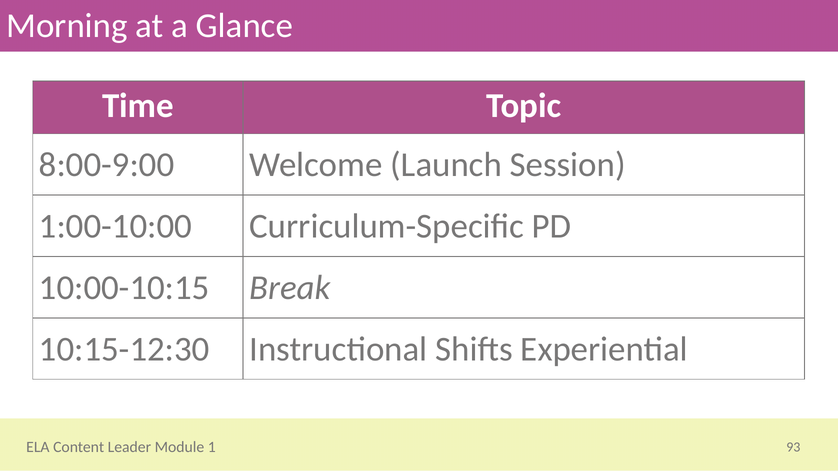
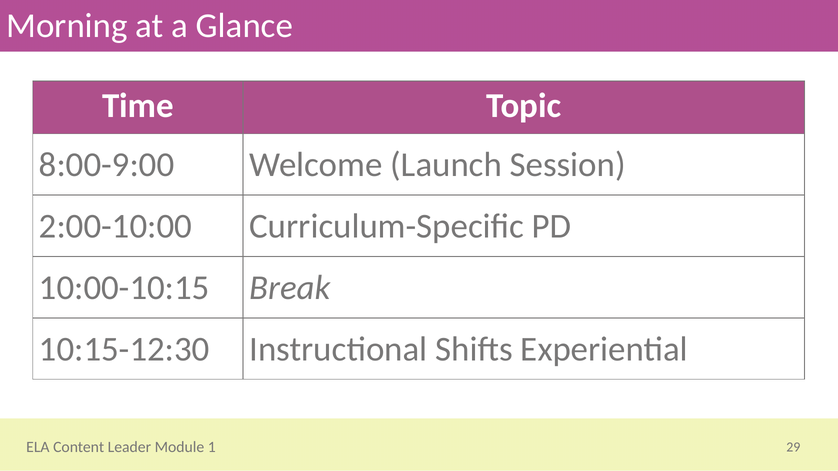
1:00-10:00: 1:00-10:00 -> 2:00-10:00
93: 93 -> 29
